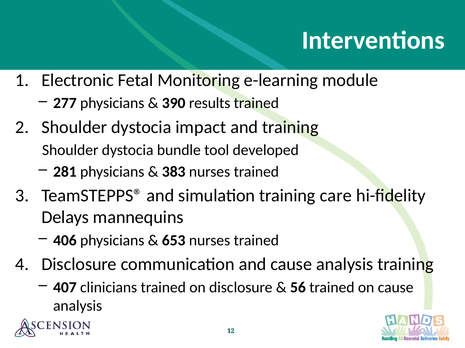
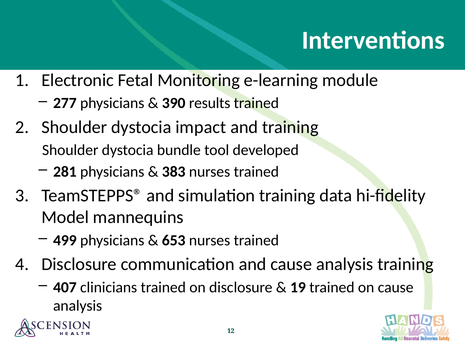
care: care -> data
Delays: Delays -> Model
406: 406 -> 499
56: 56 -> 19
